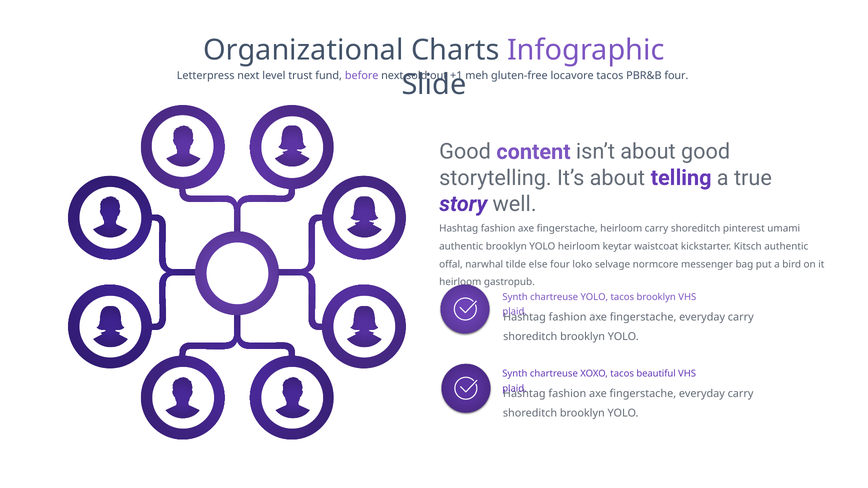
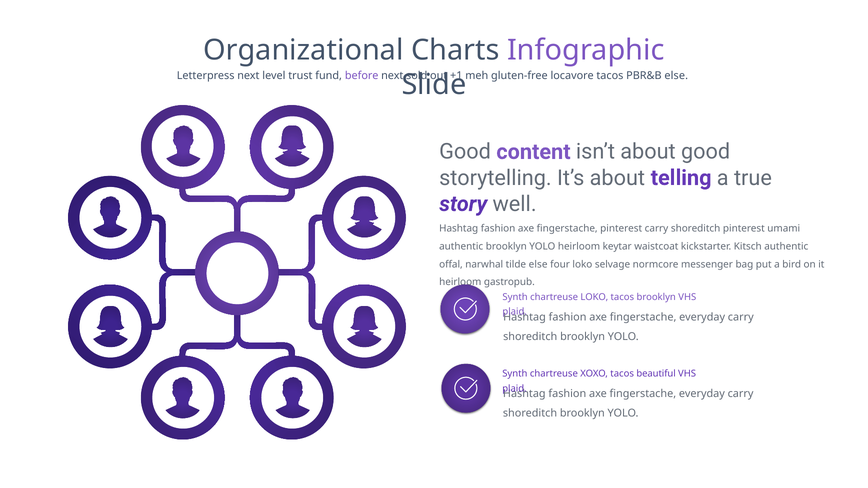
PBR&B four: four -> else
fingerstache heirloom: heirloom -> pinterest
chartreuse YOLO: YOLO -> LOKO
